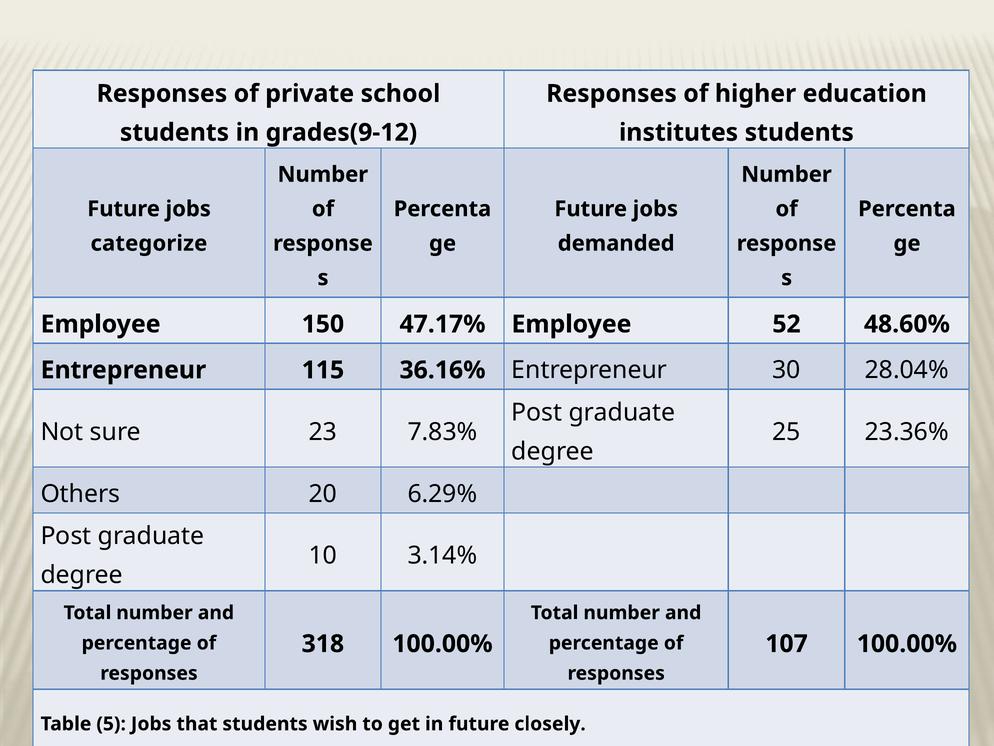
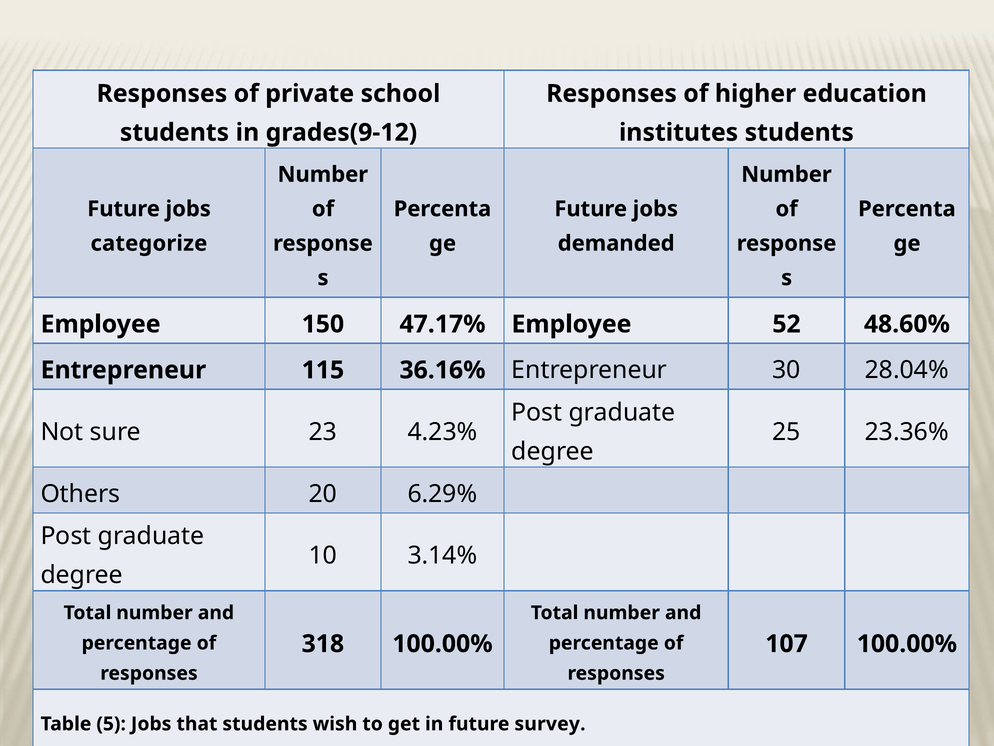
7.83%: 7.83% -> 4.23%
closely: closely -> survey
